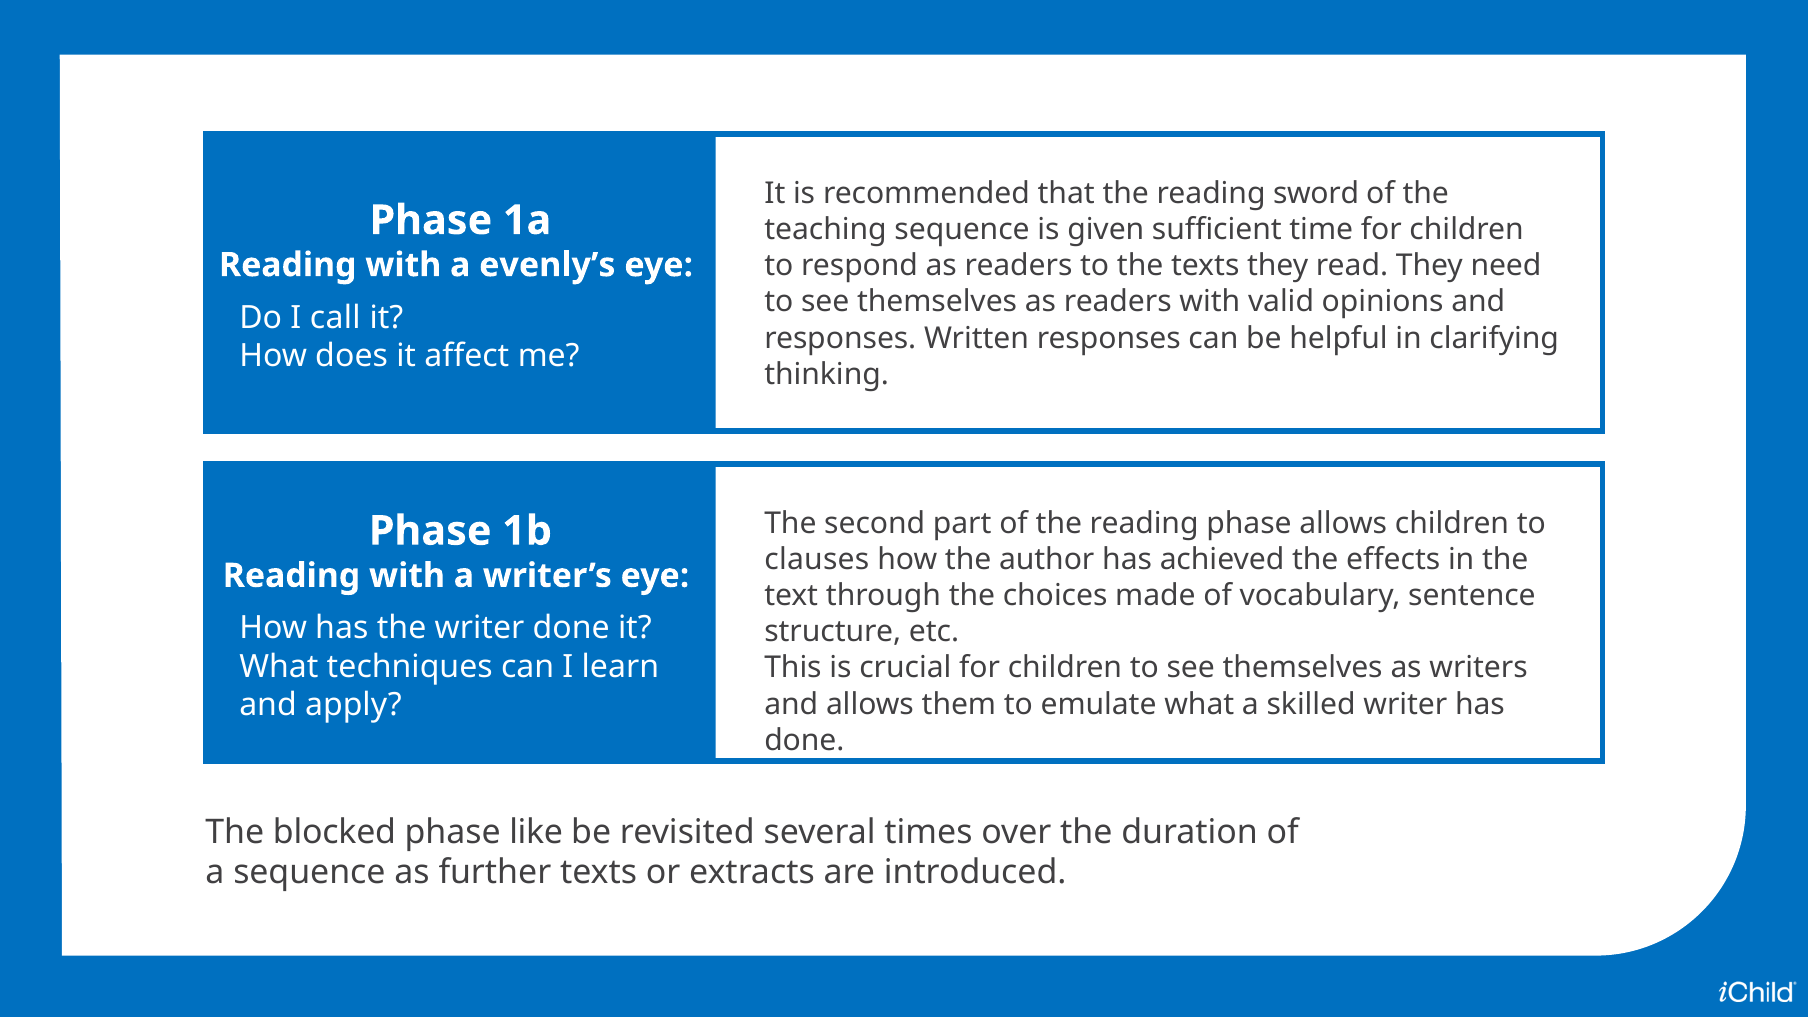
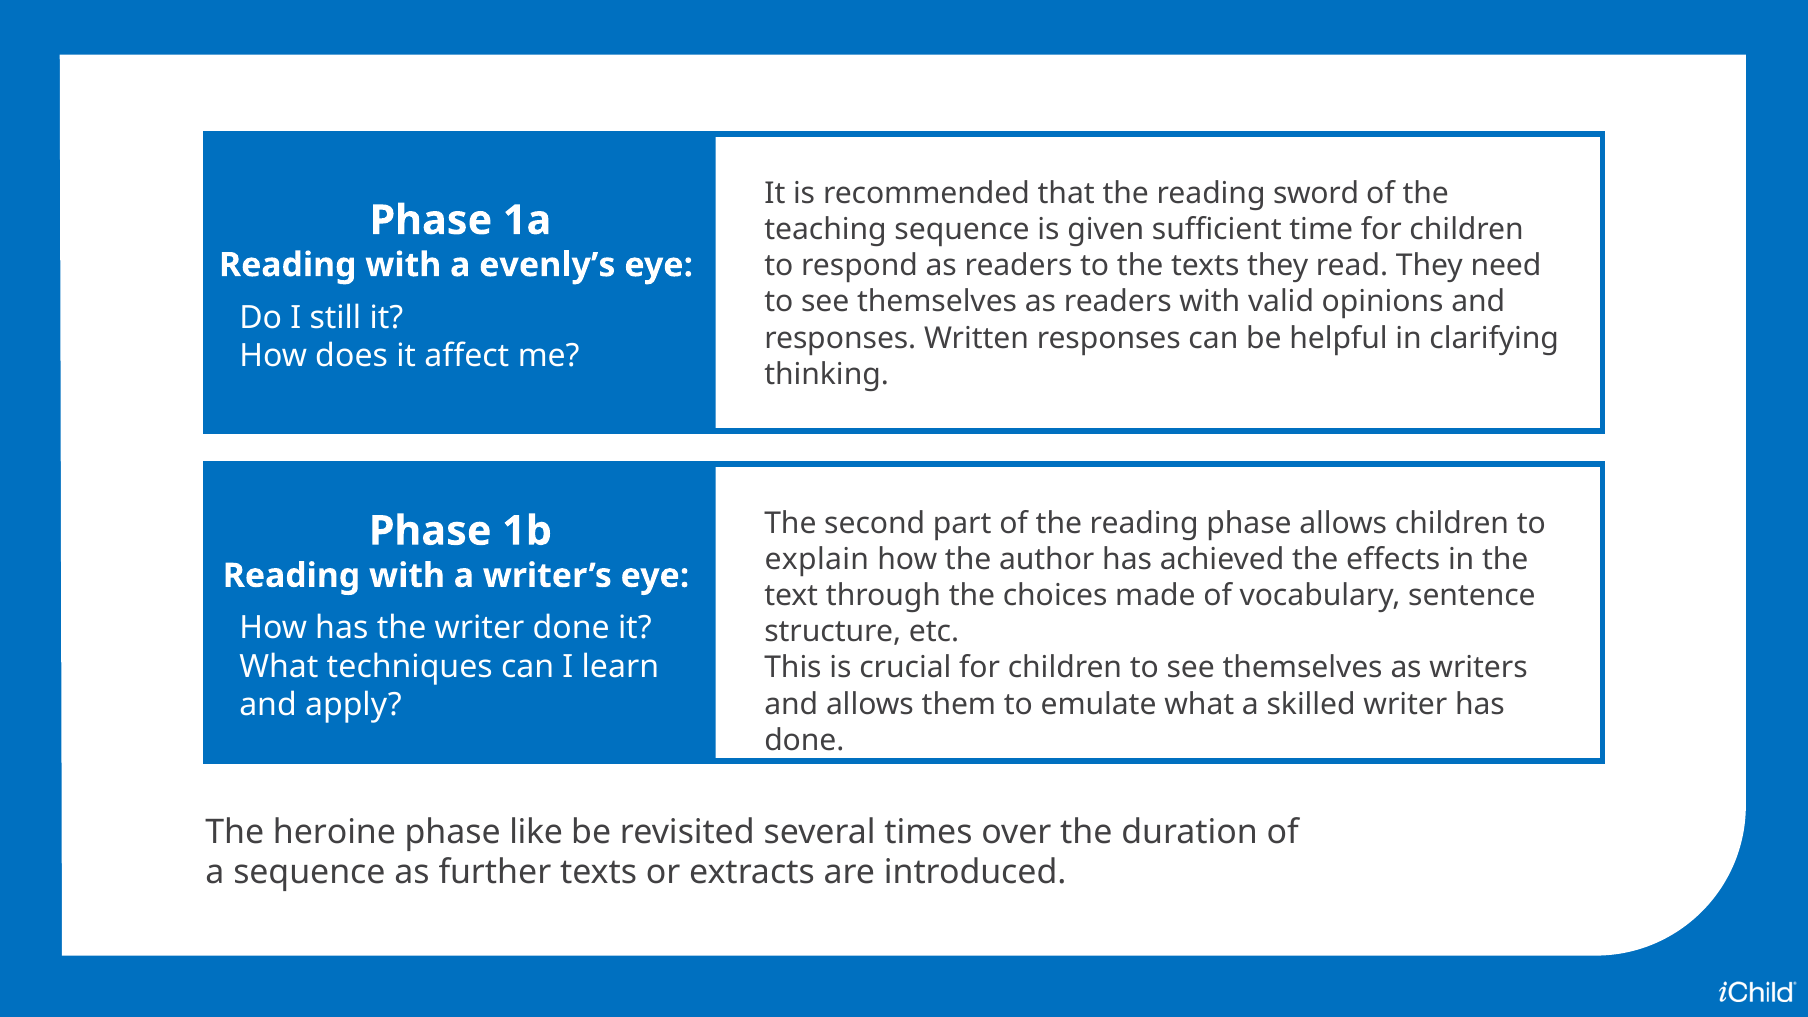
call: call -> still
clauses: clauses -> explain
blocked: blocked -> heroine
